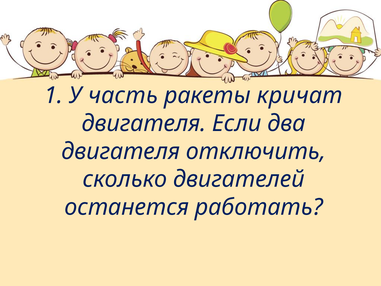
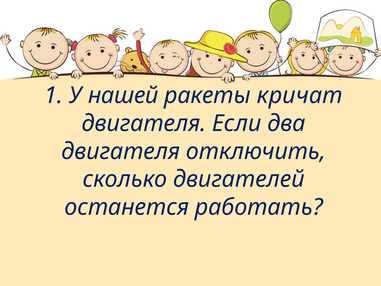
У часть: часть -> нашей
